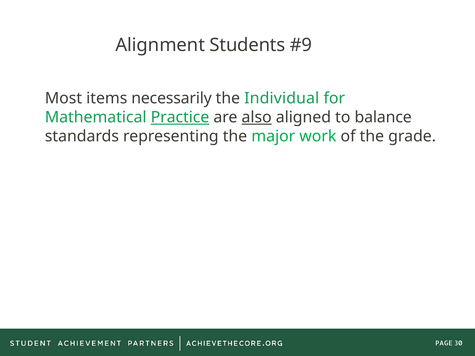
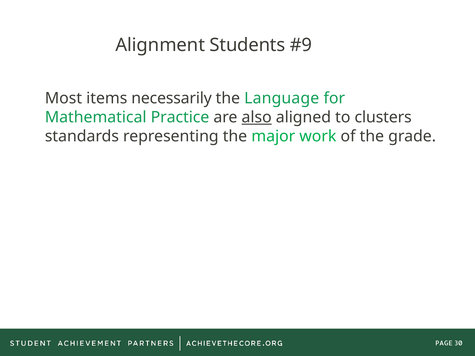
Individual: Individual -> Language
Practice underline: present -> none
balance: balance -> clusters
